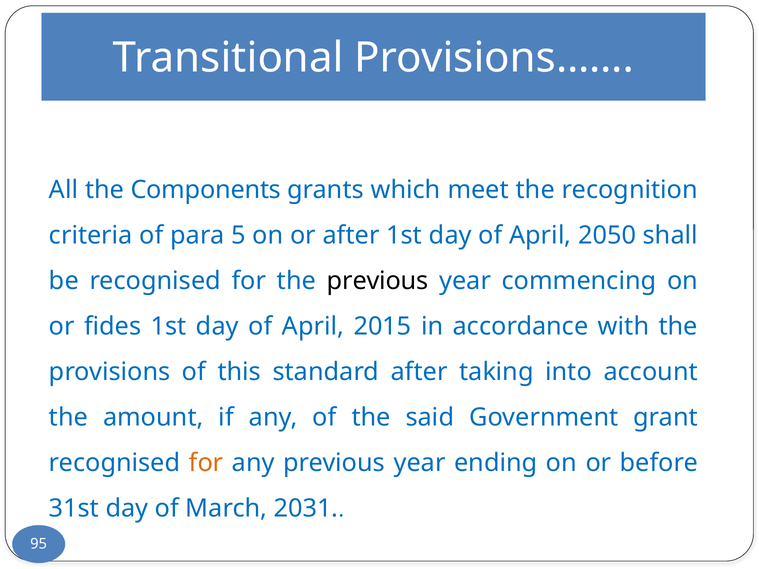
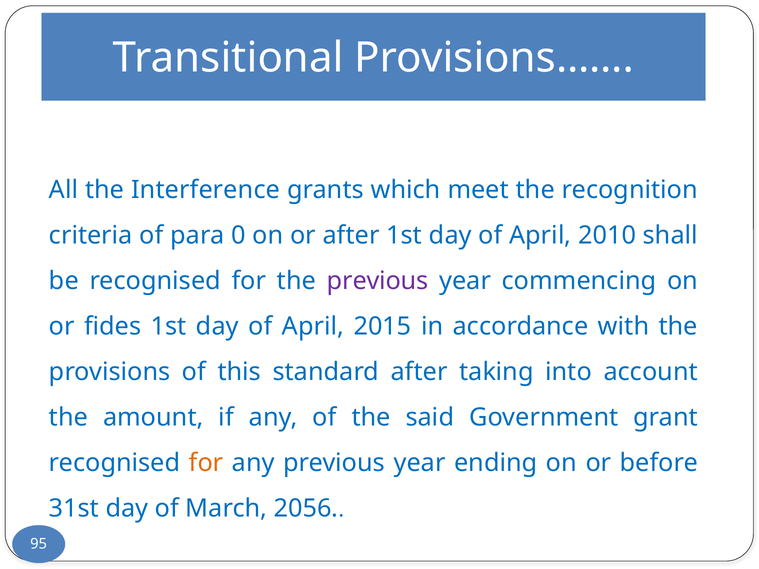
Components: Components -> Interference
5: 5 -> 0
2050: 2050 -> 2010
previous at (378, 281) colour: black -> purple
2031: 2031 -> 2056
